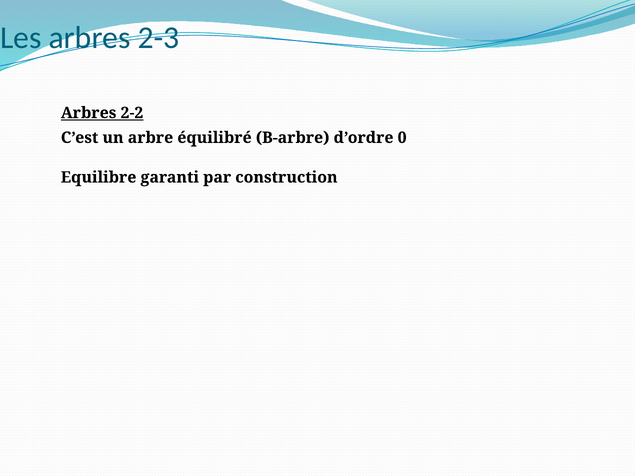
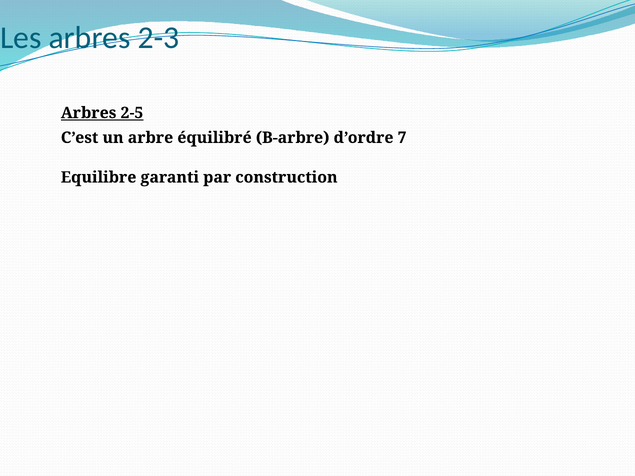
2-2: 2-2 -> 2-5
0: 0 -> 7
